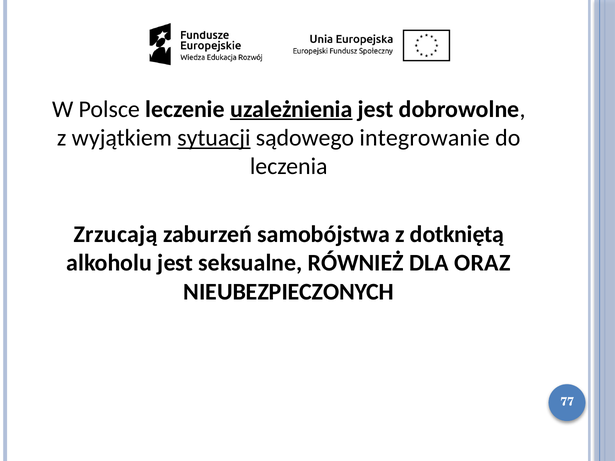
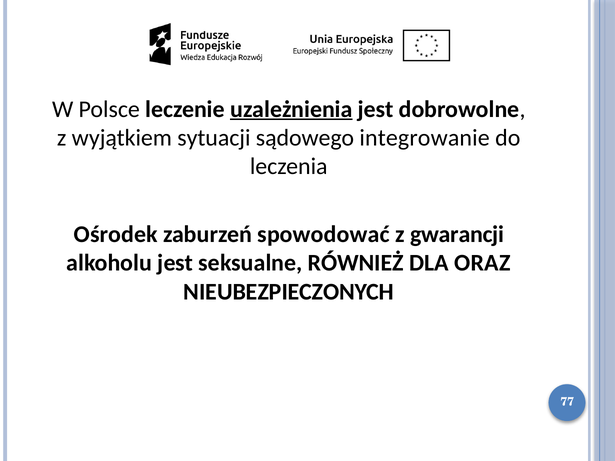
sytuacji underline: present -> none
Zrzucają: Zrzucają -> Ośrodek
samobójstwa: samobójstwa -> spowodować
dotkniętą: dotkniętą -> gwarancji
